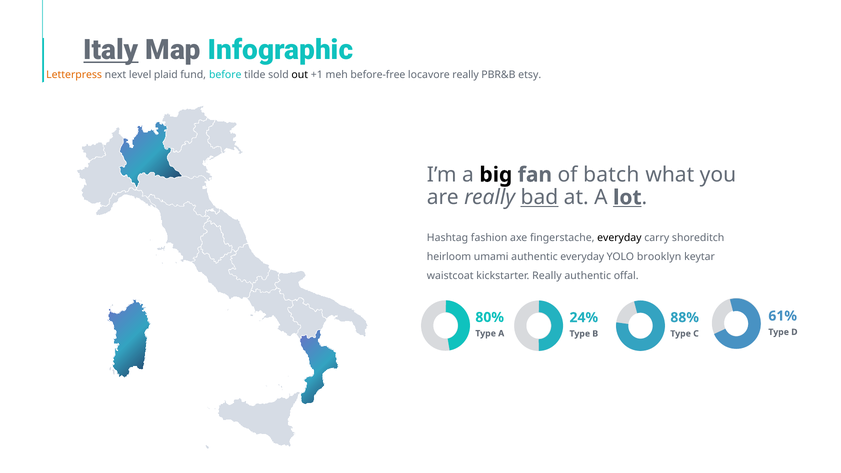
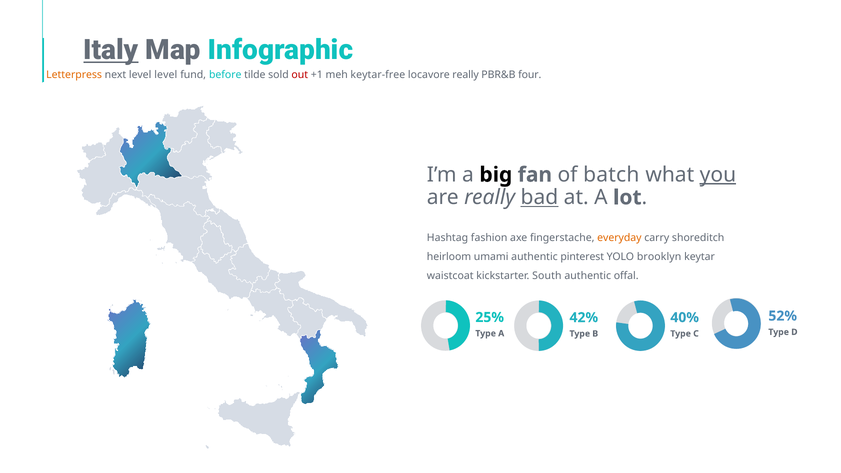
level plaid: plaid -> level
out colour: black -> red
before-free: before-free -> keytar-free
etsy: etsy -> four
you underline: none -> present
lot underline: present -> none
everyday at (619, 238) colour: black -> orange
authentic everyday: everyday -> pinterest
kickstarter Really: Really -> South
61%: 61% -> 52%
80%: 80% -> 25%
88%: 88% -> 40%
24%: 24% -> 42%
